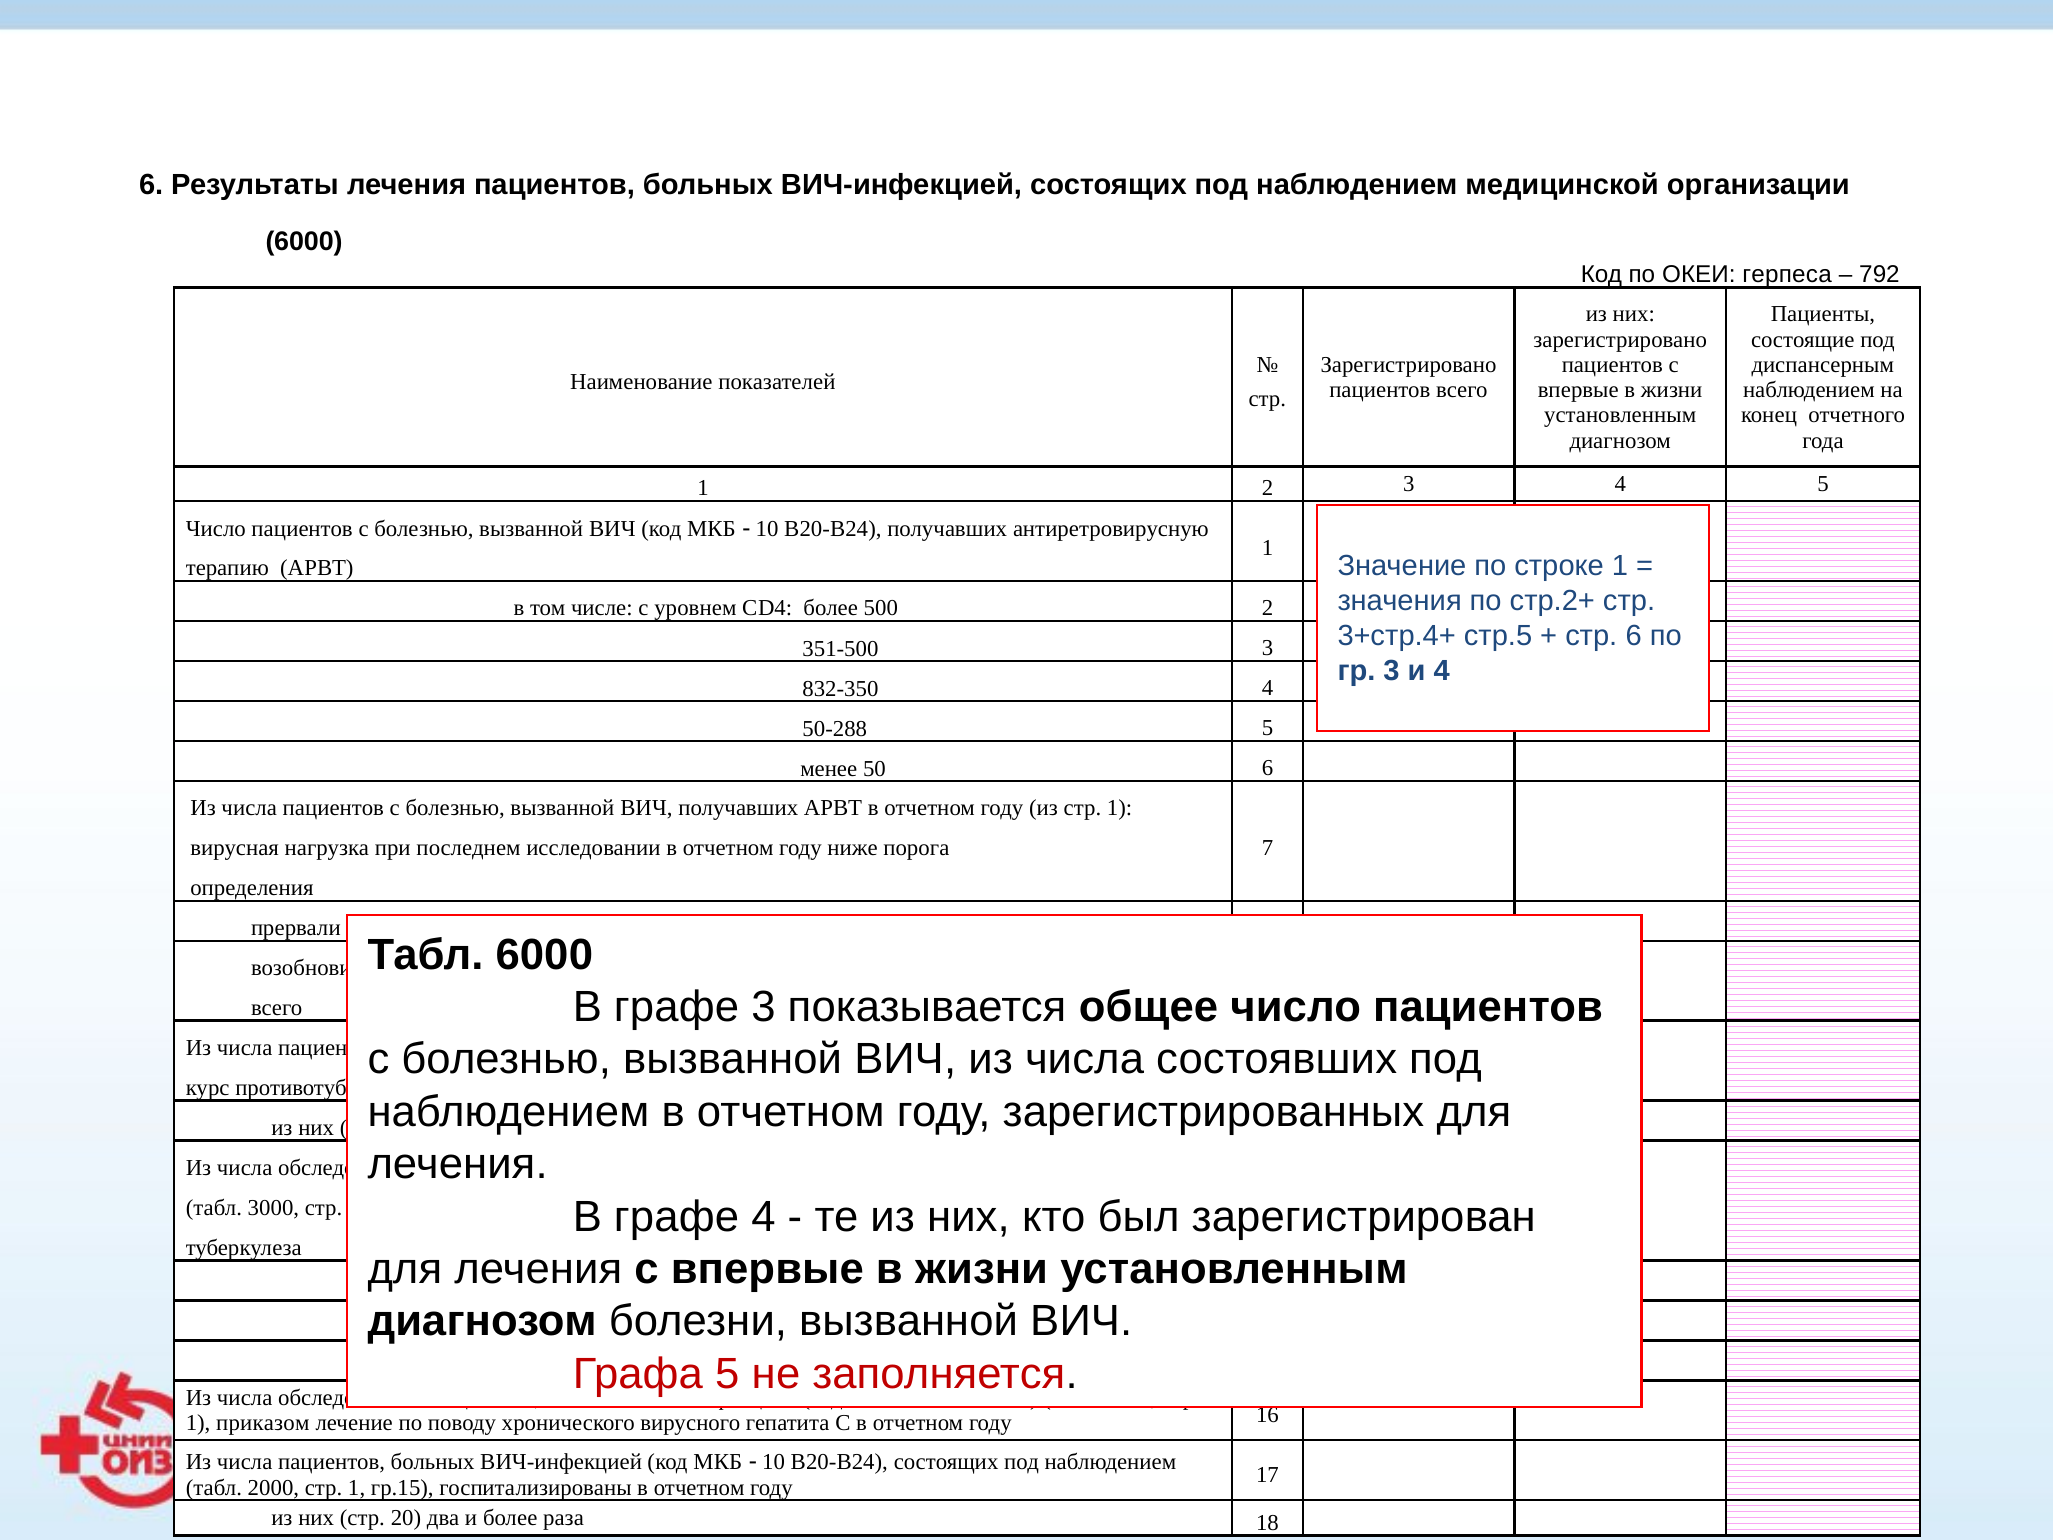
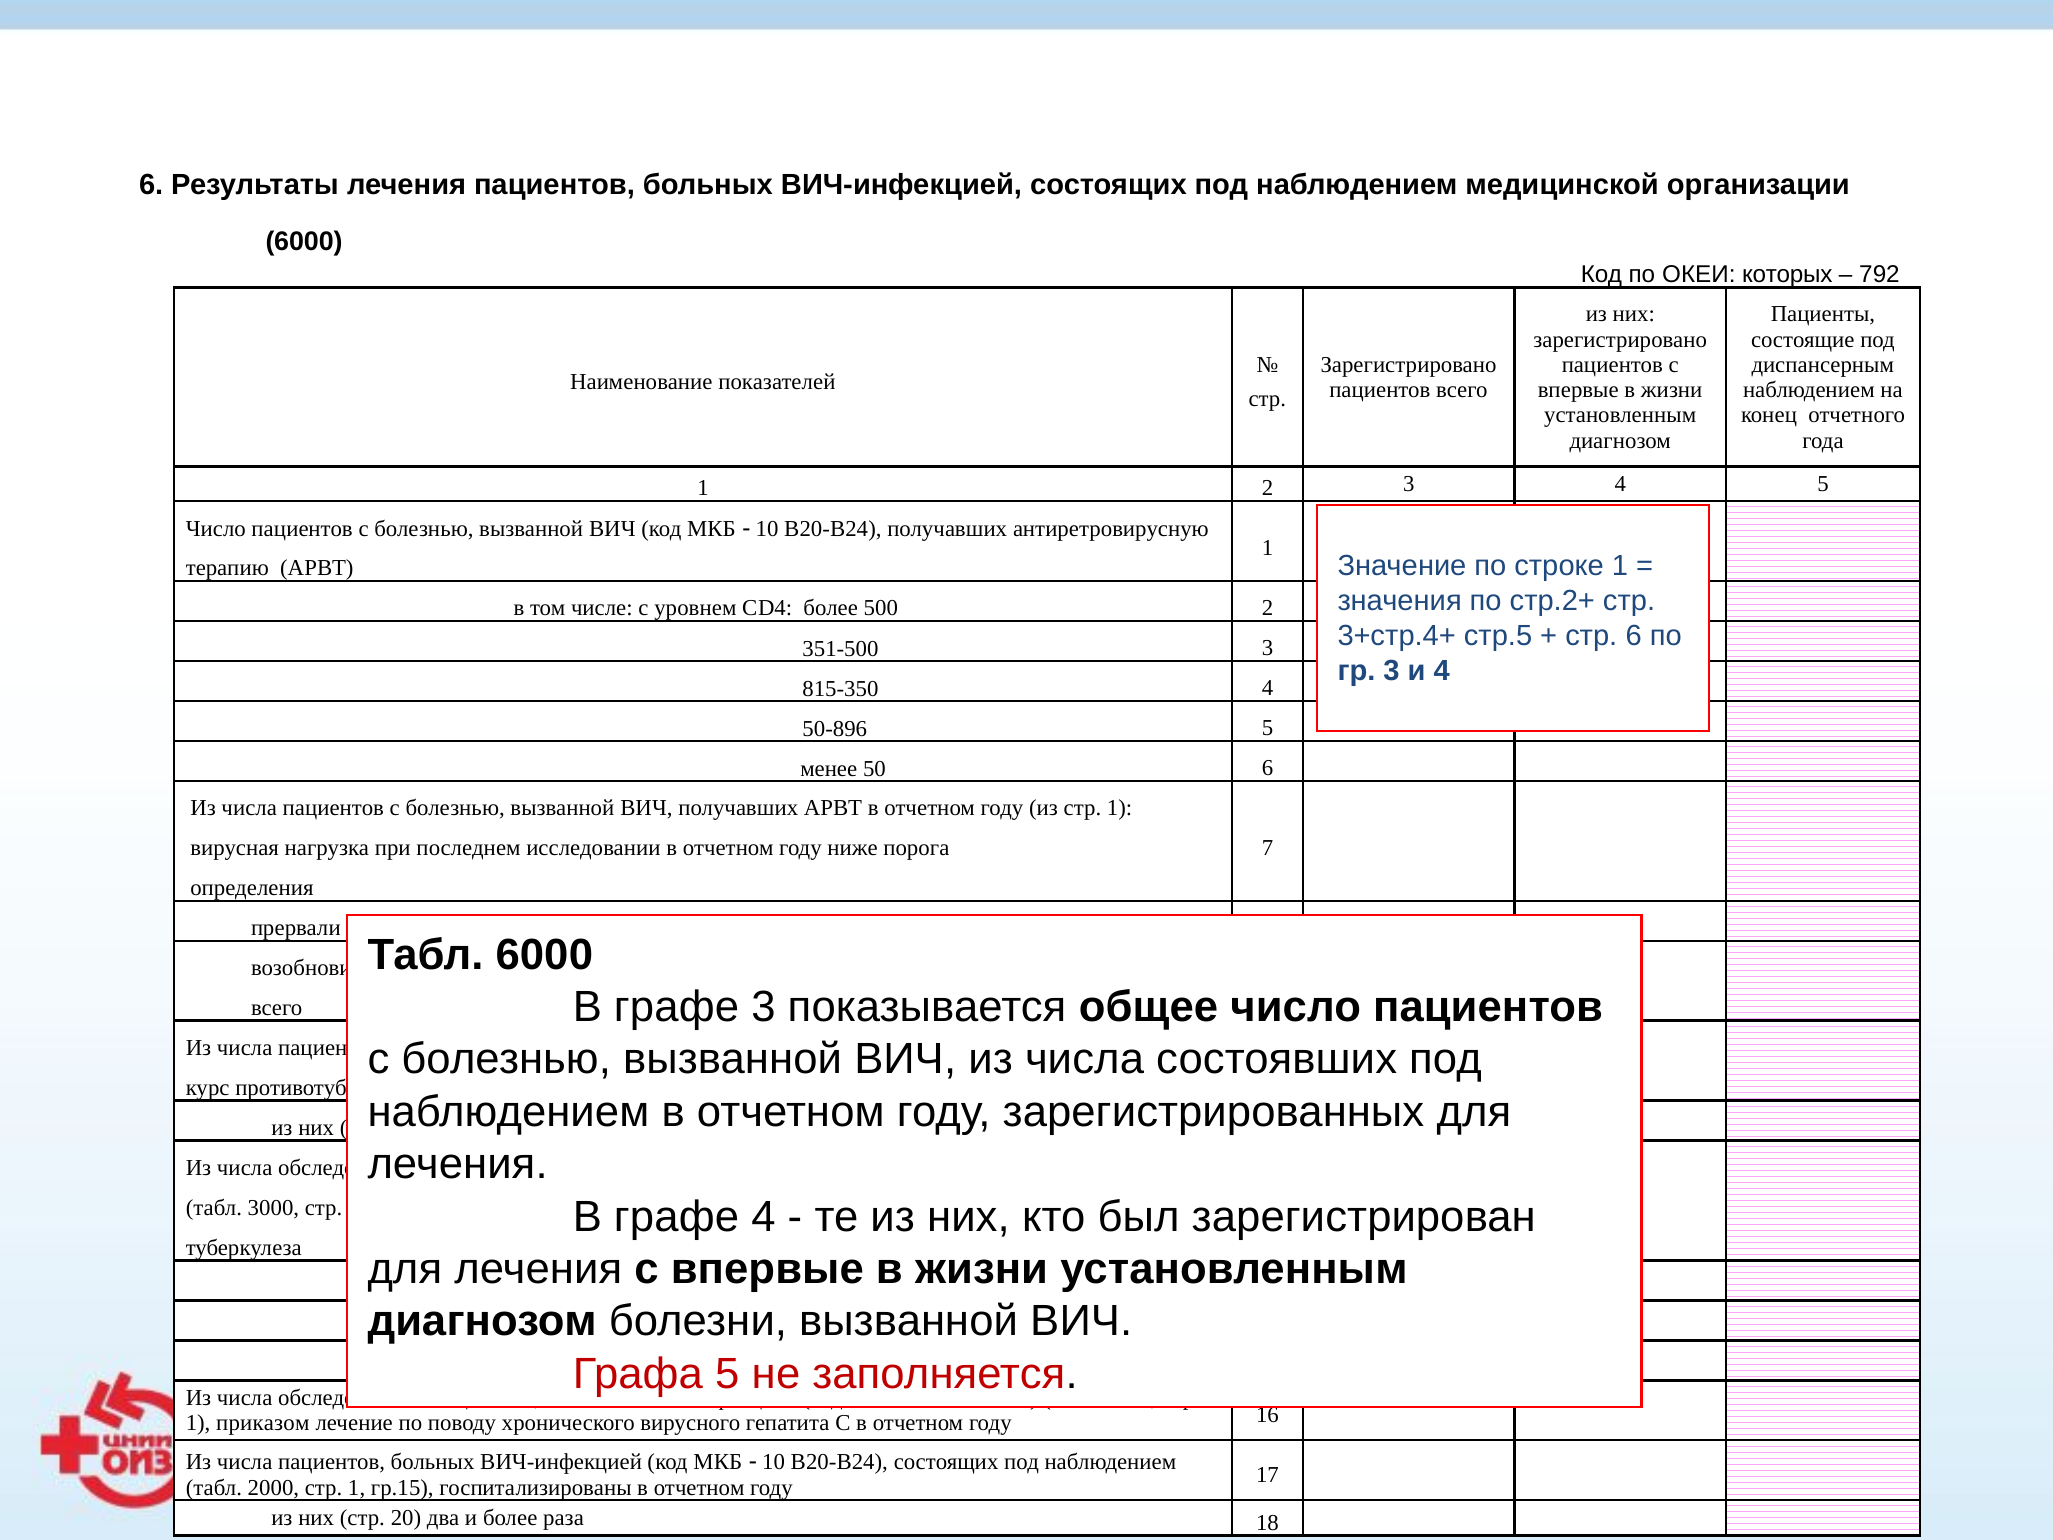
герпеса: герпеса -> которых
832-350: 832-350 -> 815-350
50-288: 50-288 -> 50-896
